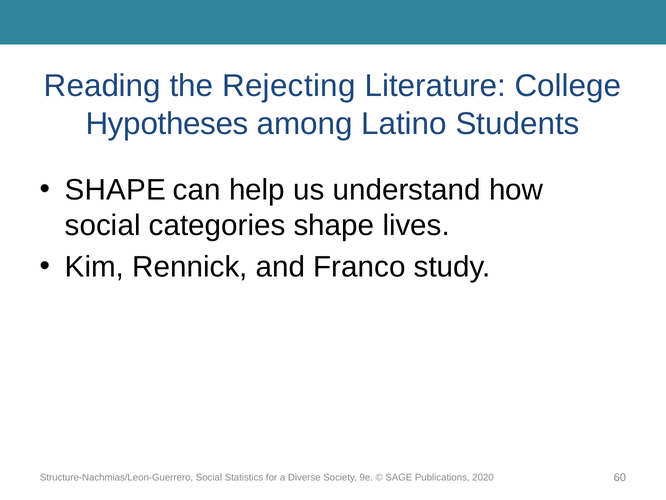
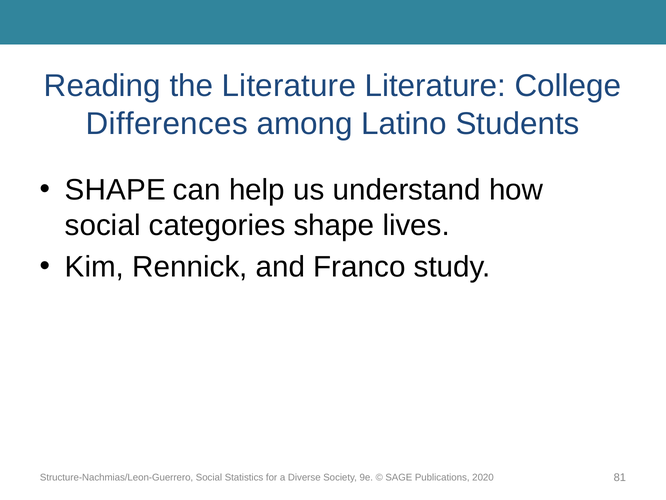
the Rejecting: Rejecting -> Literature
Hypotheses: Hypotheses -> Differences
60: 60 -> 81
